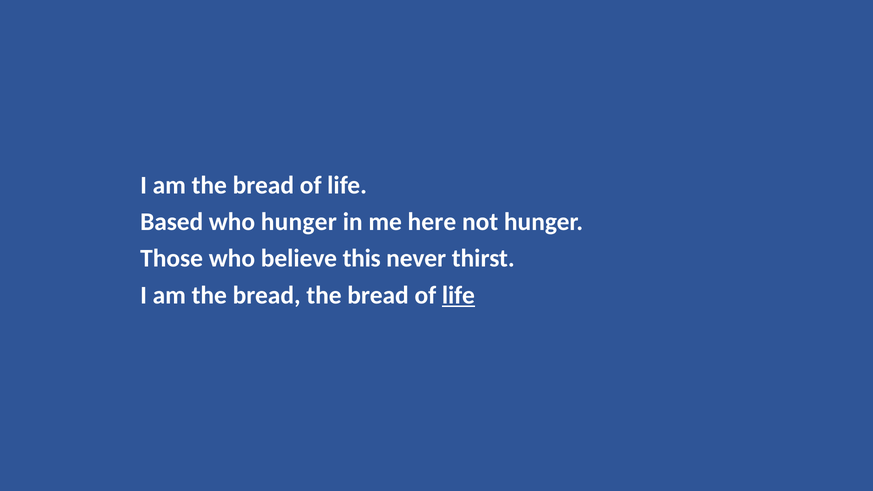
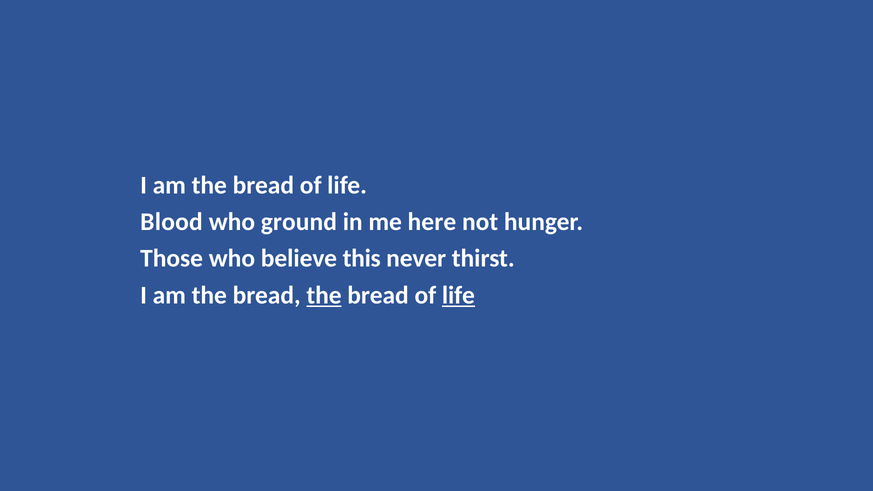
Based: Based -> Blood
who hunger: hunger -> ground
the at (324, 295) underline: none -> present
